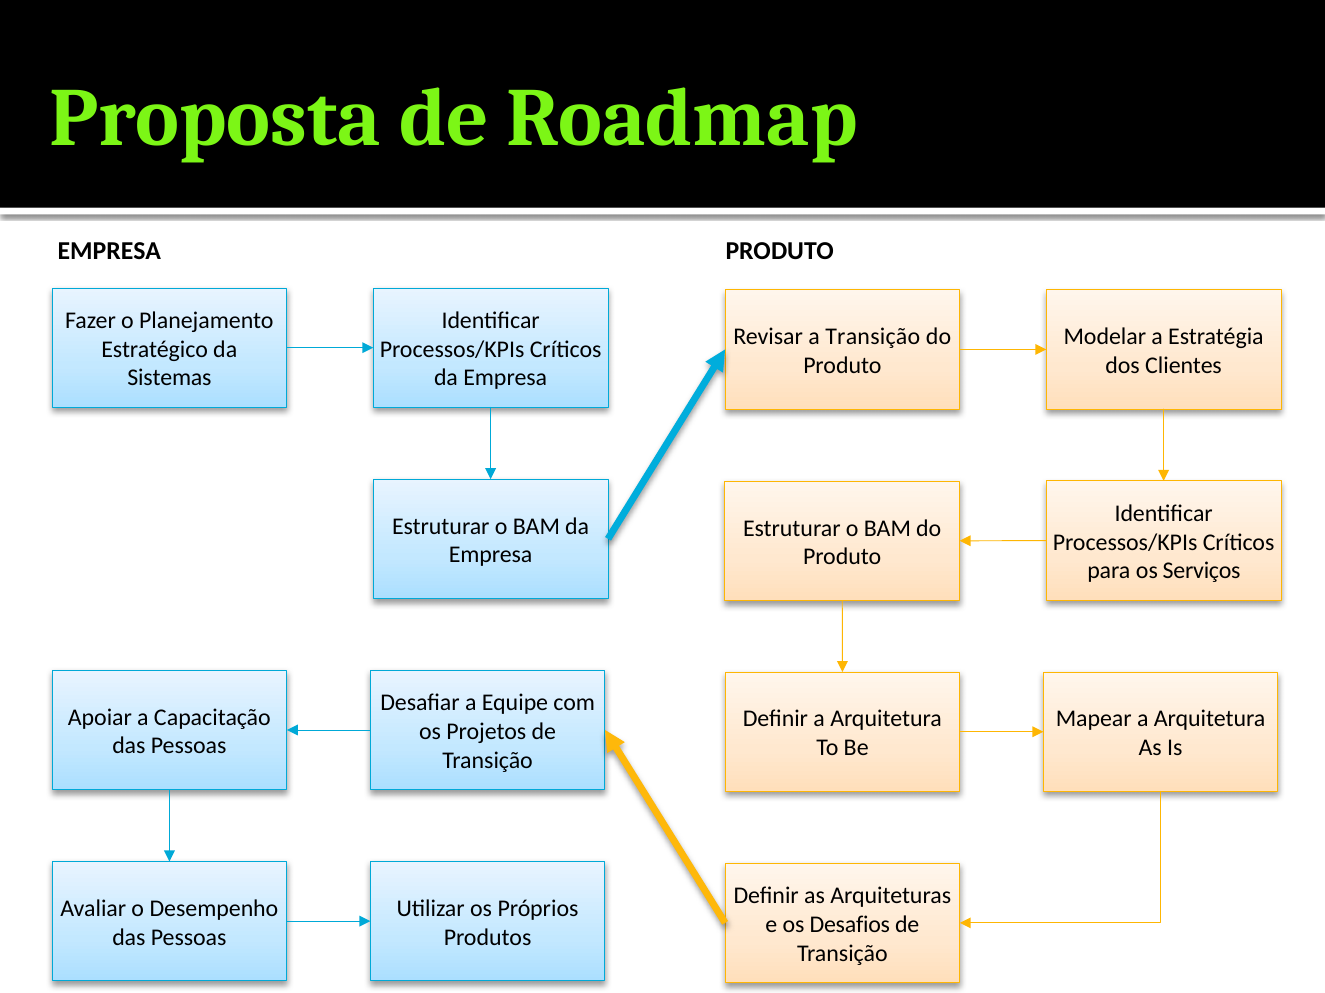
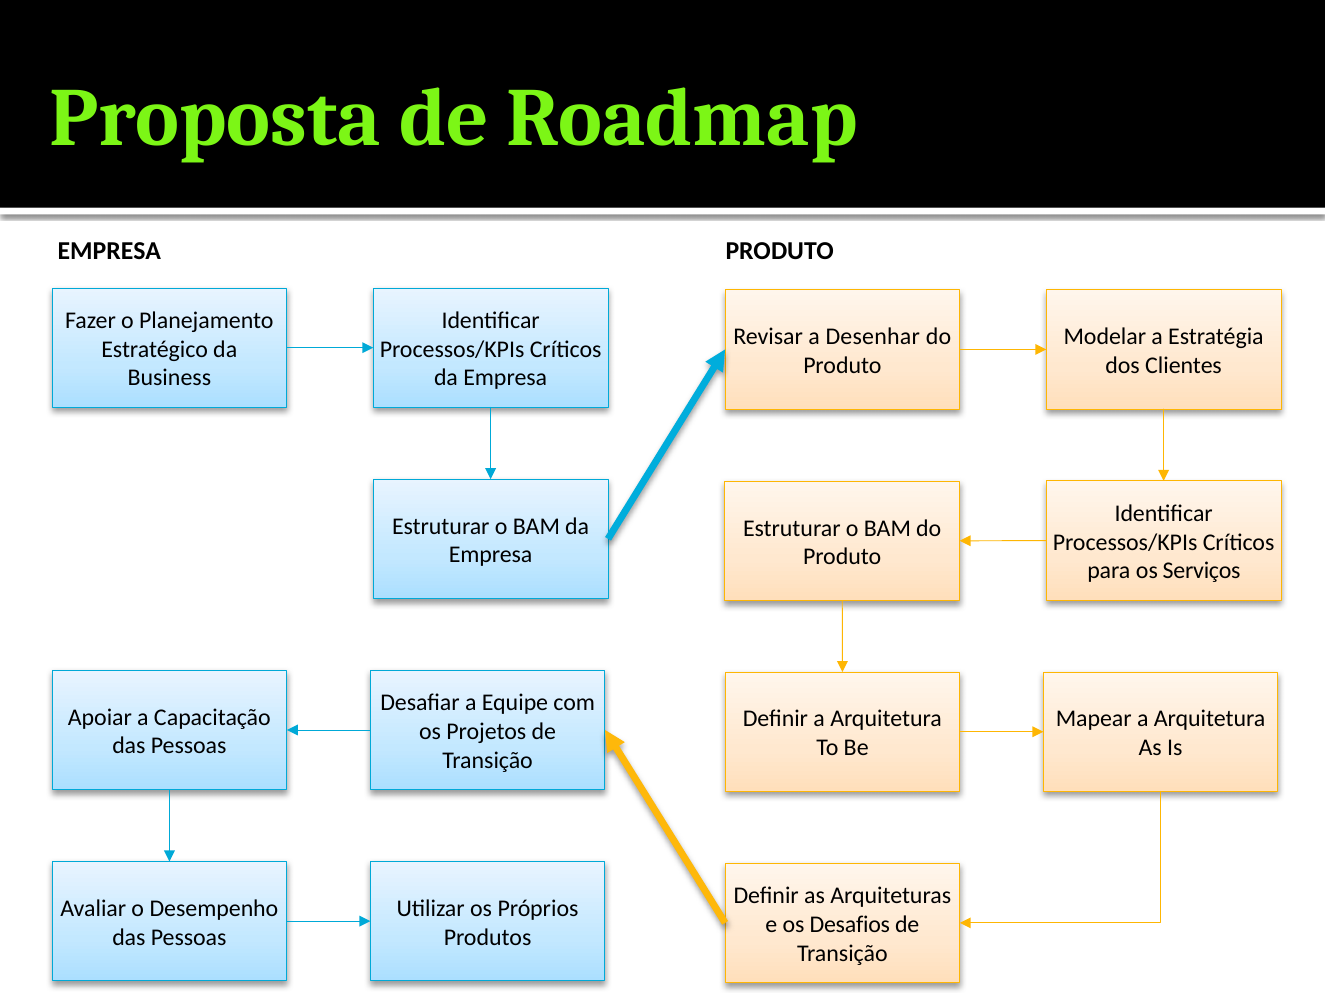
a Transição: Transição -> Desenhar
Sistemas: Sistemas -> Business
